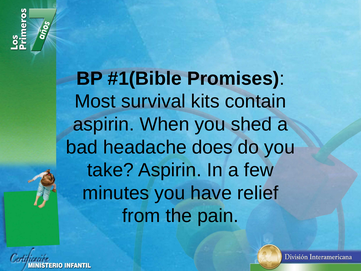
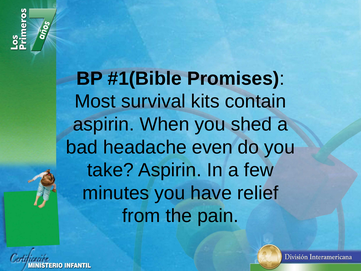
does: does -> even
